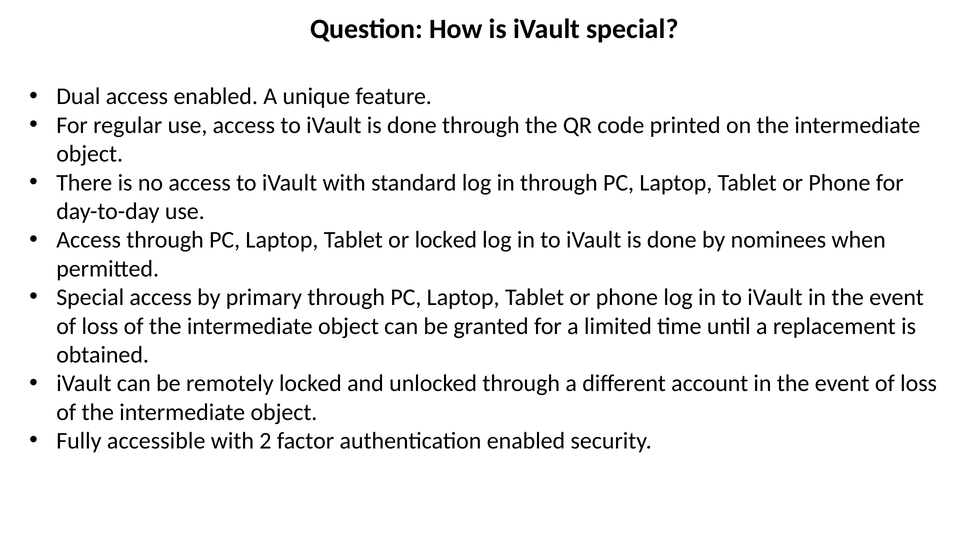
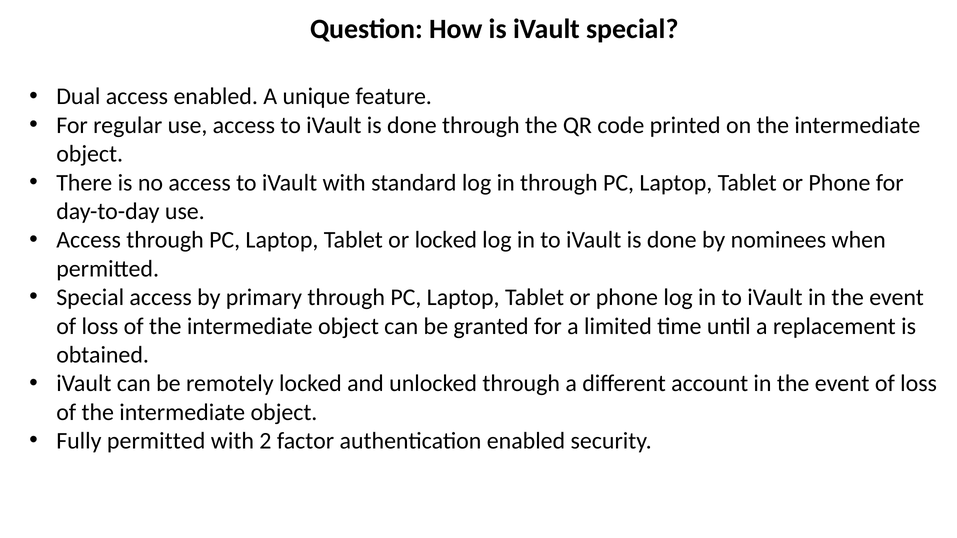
Fully accessible: accessible -> permitted
